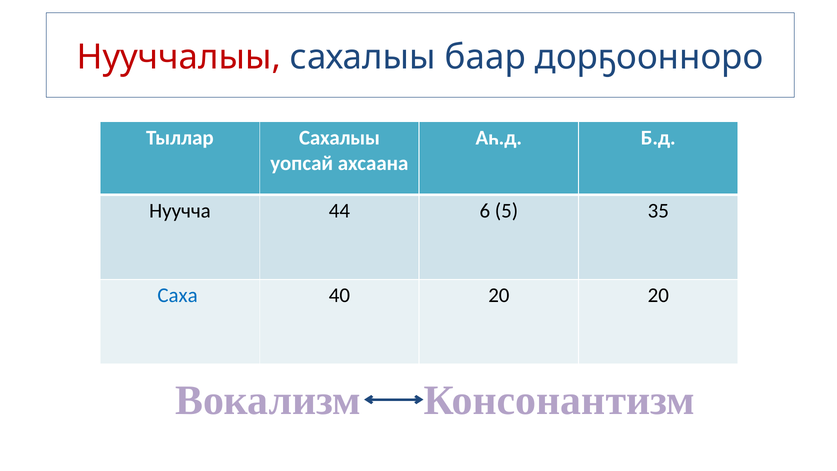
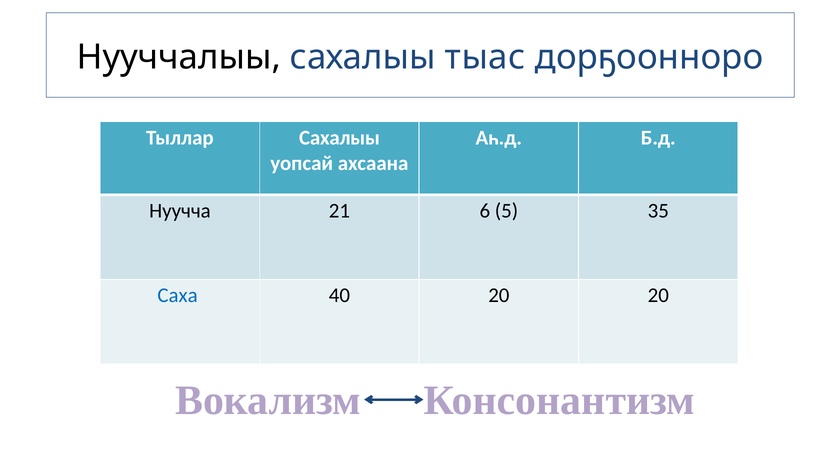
Нууччалыы colour: red -> black
баар: баар -> тыас
44: 44 -> 21
